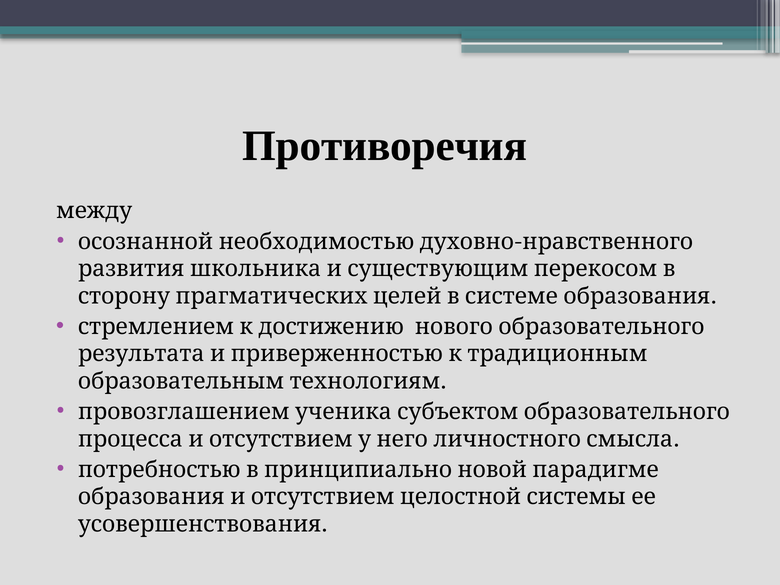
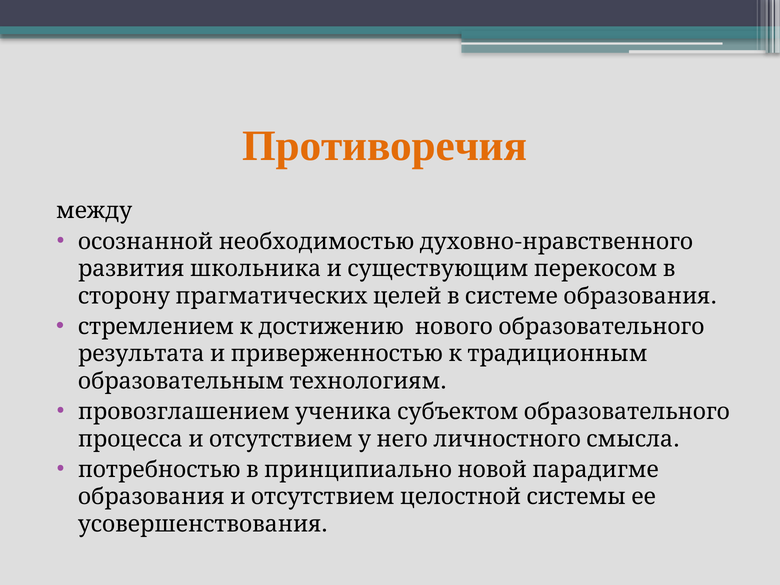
Противоречия colour: black -> orange
